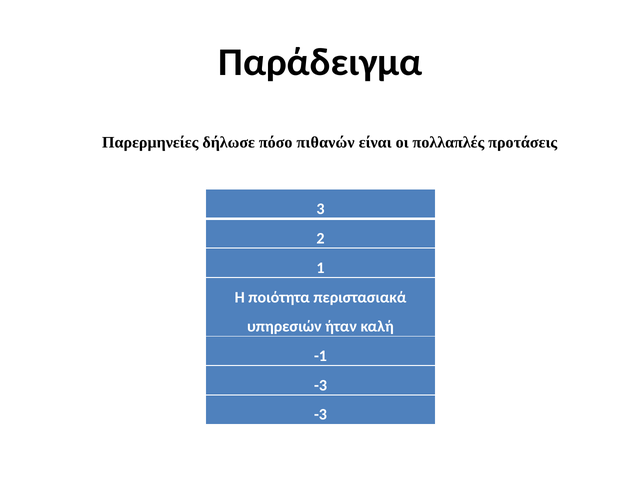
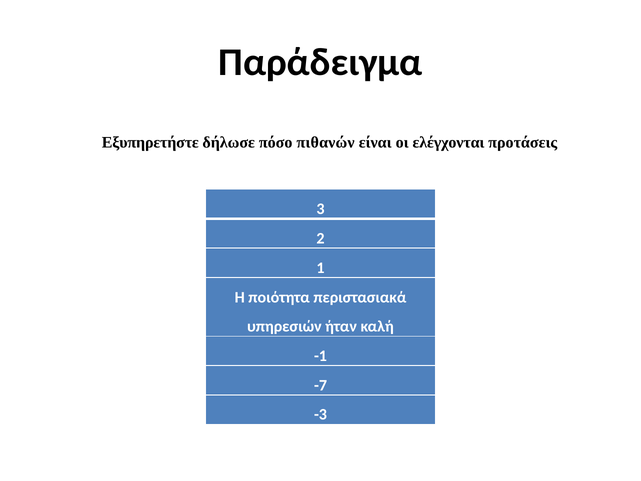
Παρερμηνείες: Παρερμηνείες -> Εξυπηρετήστε
πολλαπλές: πολλαπλές -> ελέγχονται
-3 at (321, 385): -3 -> -7
